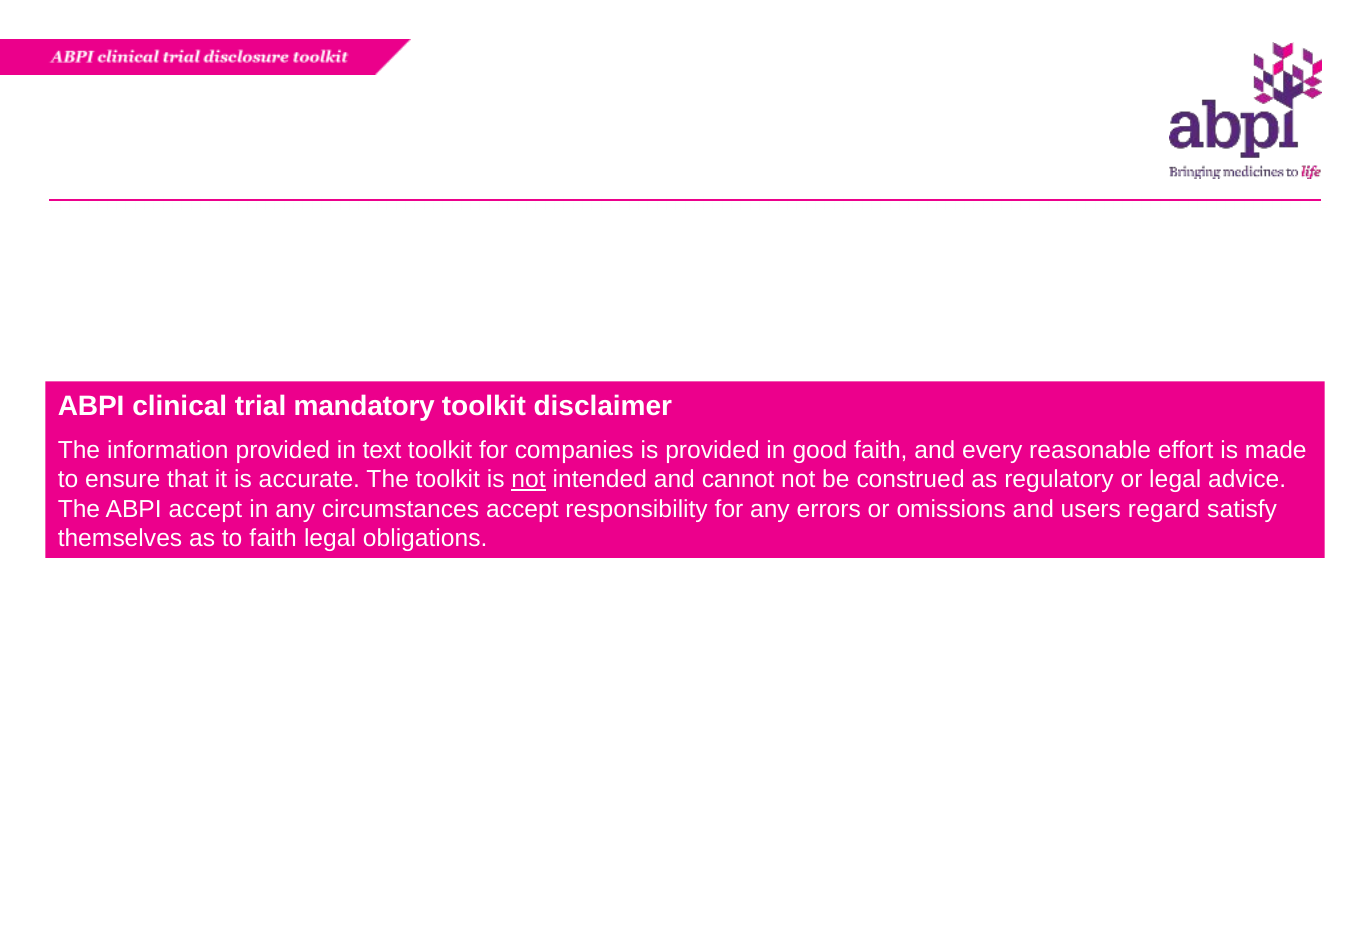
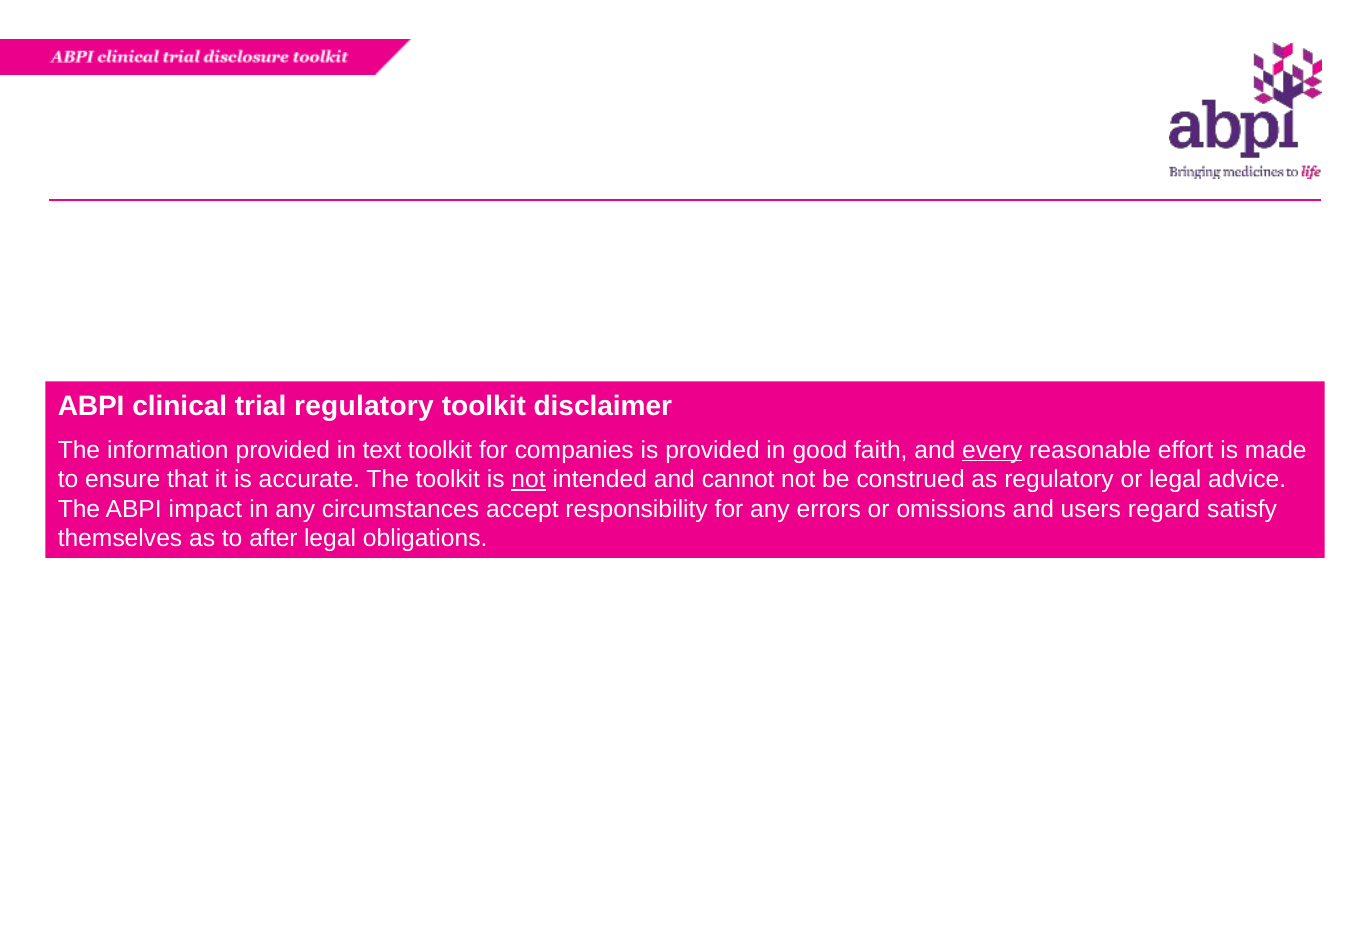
trial mandatory: mandatory -> regulatory
every underline: none -> present
ABPI accept: accept -> impact
to faith: faith -> after
